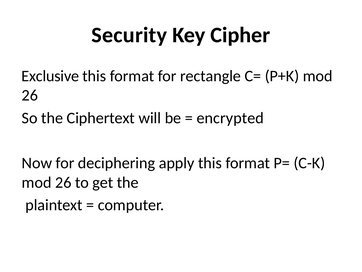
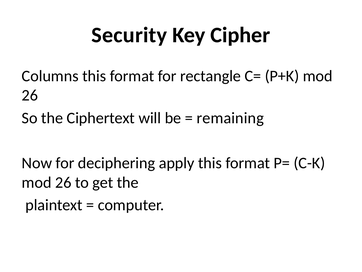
Exclusive: Exclusive -> Columns
encrypted: encrypted -> remaining
